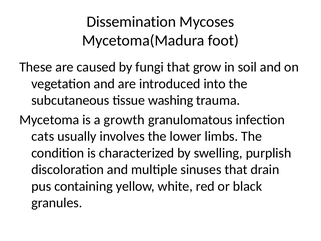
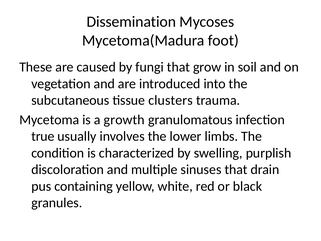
washing: washing -> clusters
cats: cats -> true
